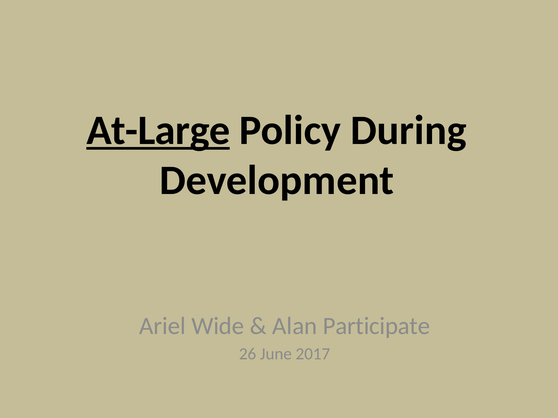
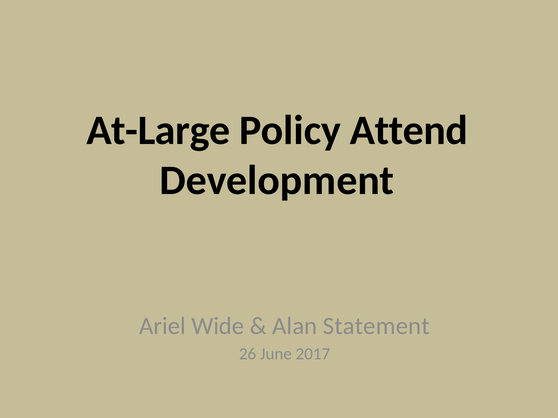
At-Large underline: present -> none
During: During -> Attend
Participate: Participate -> Statement
